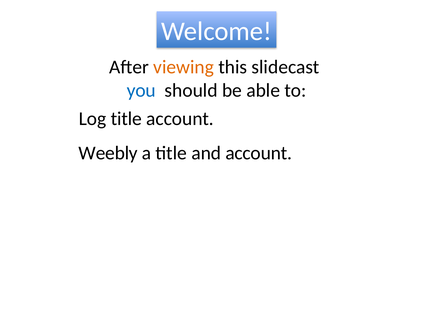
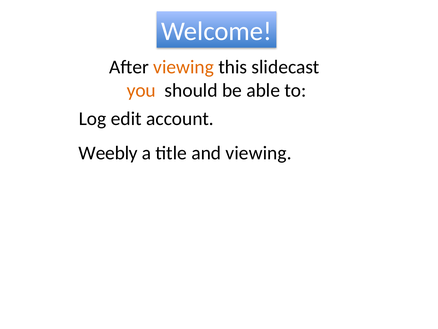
you colour: blue -> orange
Log title: title -> edit
and account: account -> viewing
